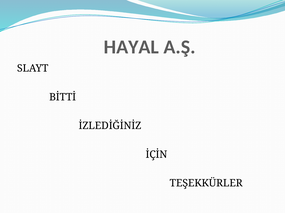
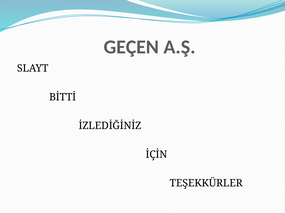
HAYAL: HAYAL -> GEÇEN
